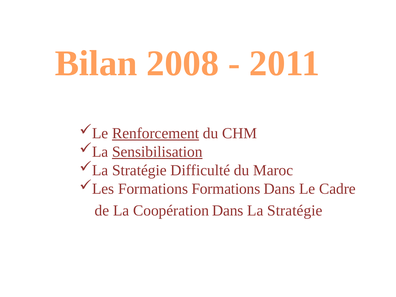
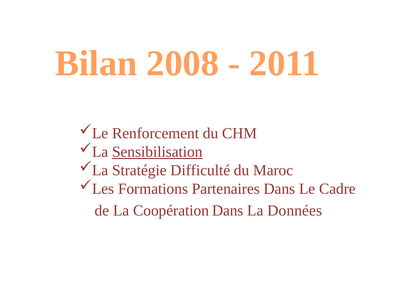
Renforcement underline: present -> none
Formations Formations: Formations -> Partenaires
La Stratégie: Stratégie -> Données
